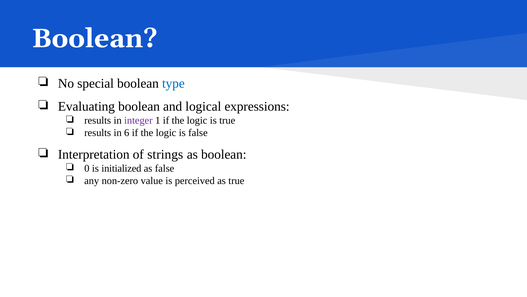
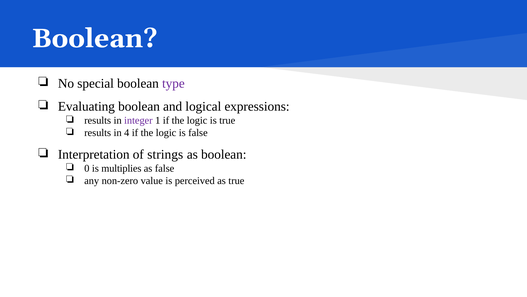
type colour: blue -> purple
6: 6 -> 4
initialized: initialized -> multiplies
